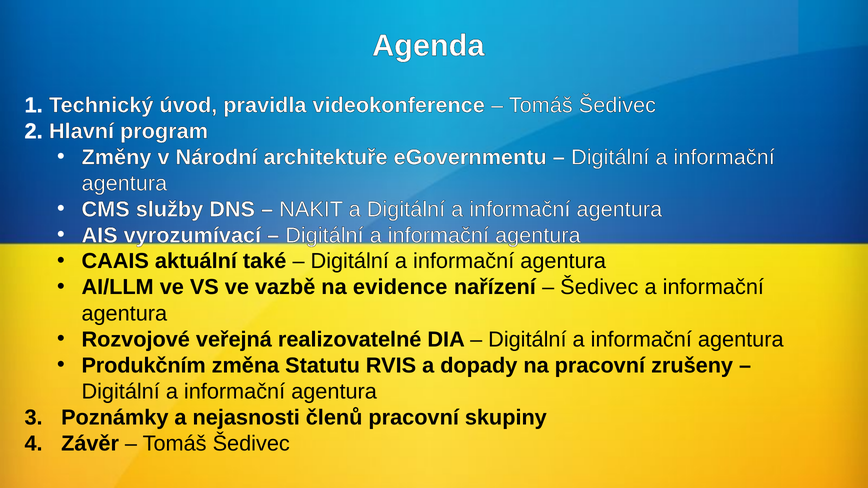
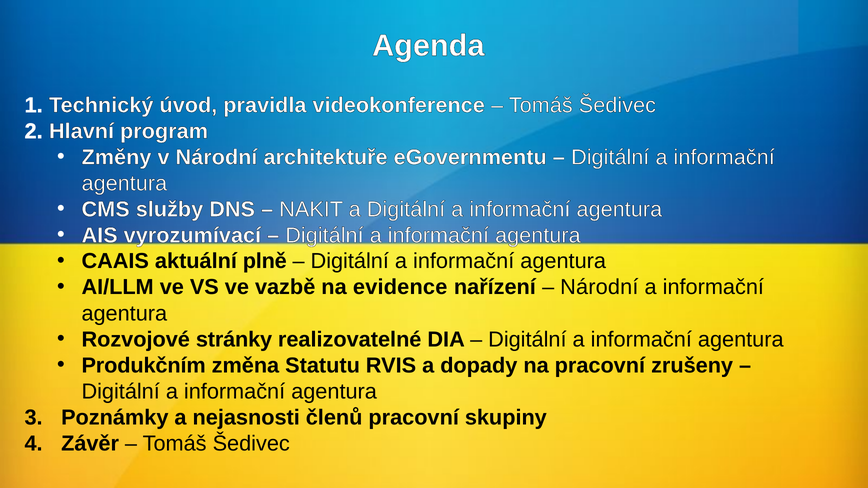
také: také -> plně
Šedivec at (599, 287): Šedivec -> Národní
veřejná: veřejná -> stránky
